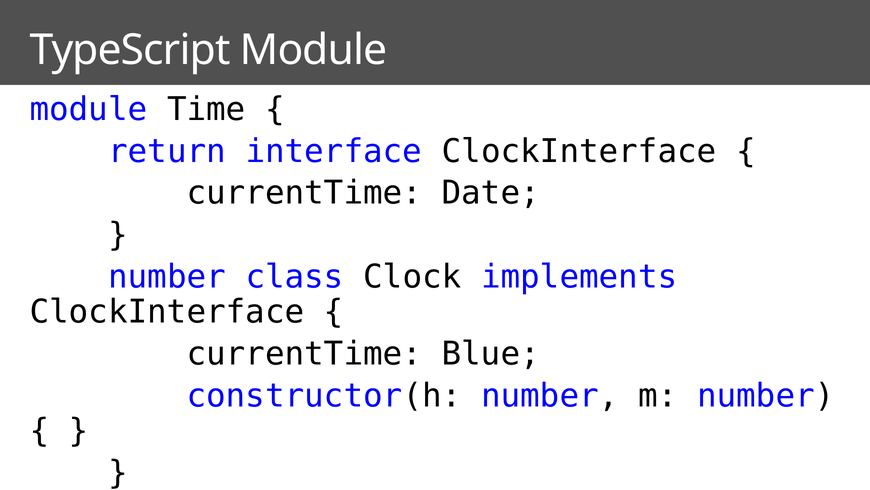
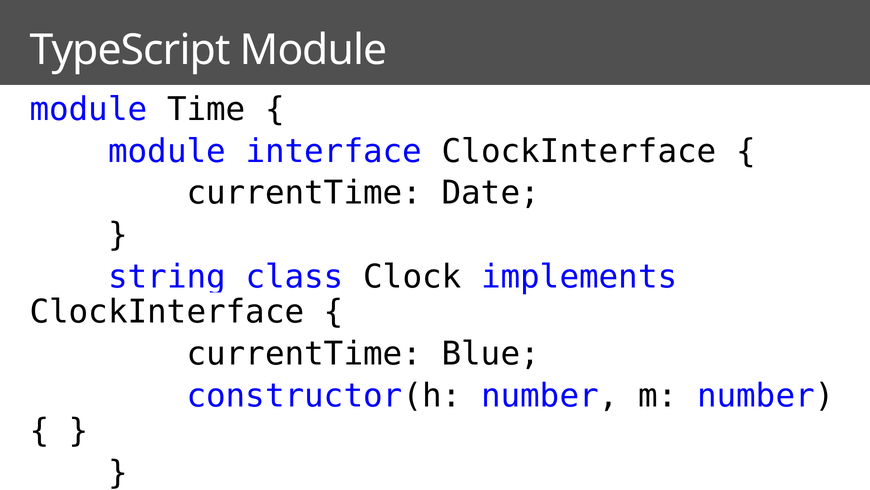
return at (167, 151): return -> module
number at (167, 276): number -> string
